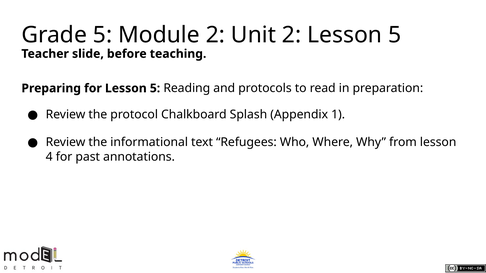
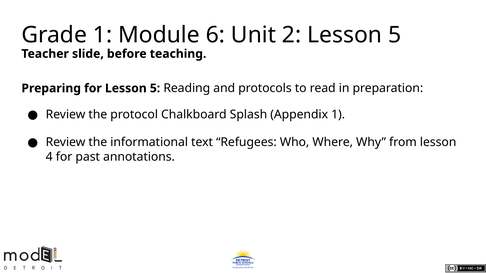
Grade 5: 5 -> 1
Module 2: 2 -> 6
